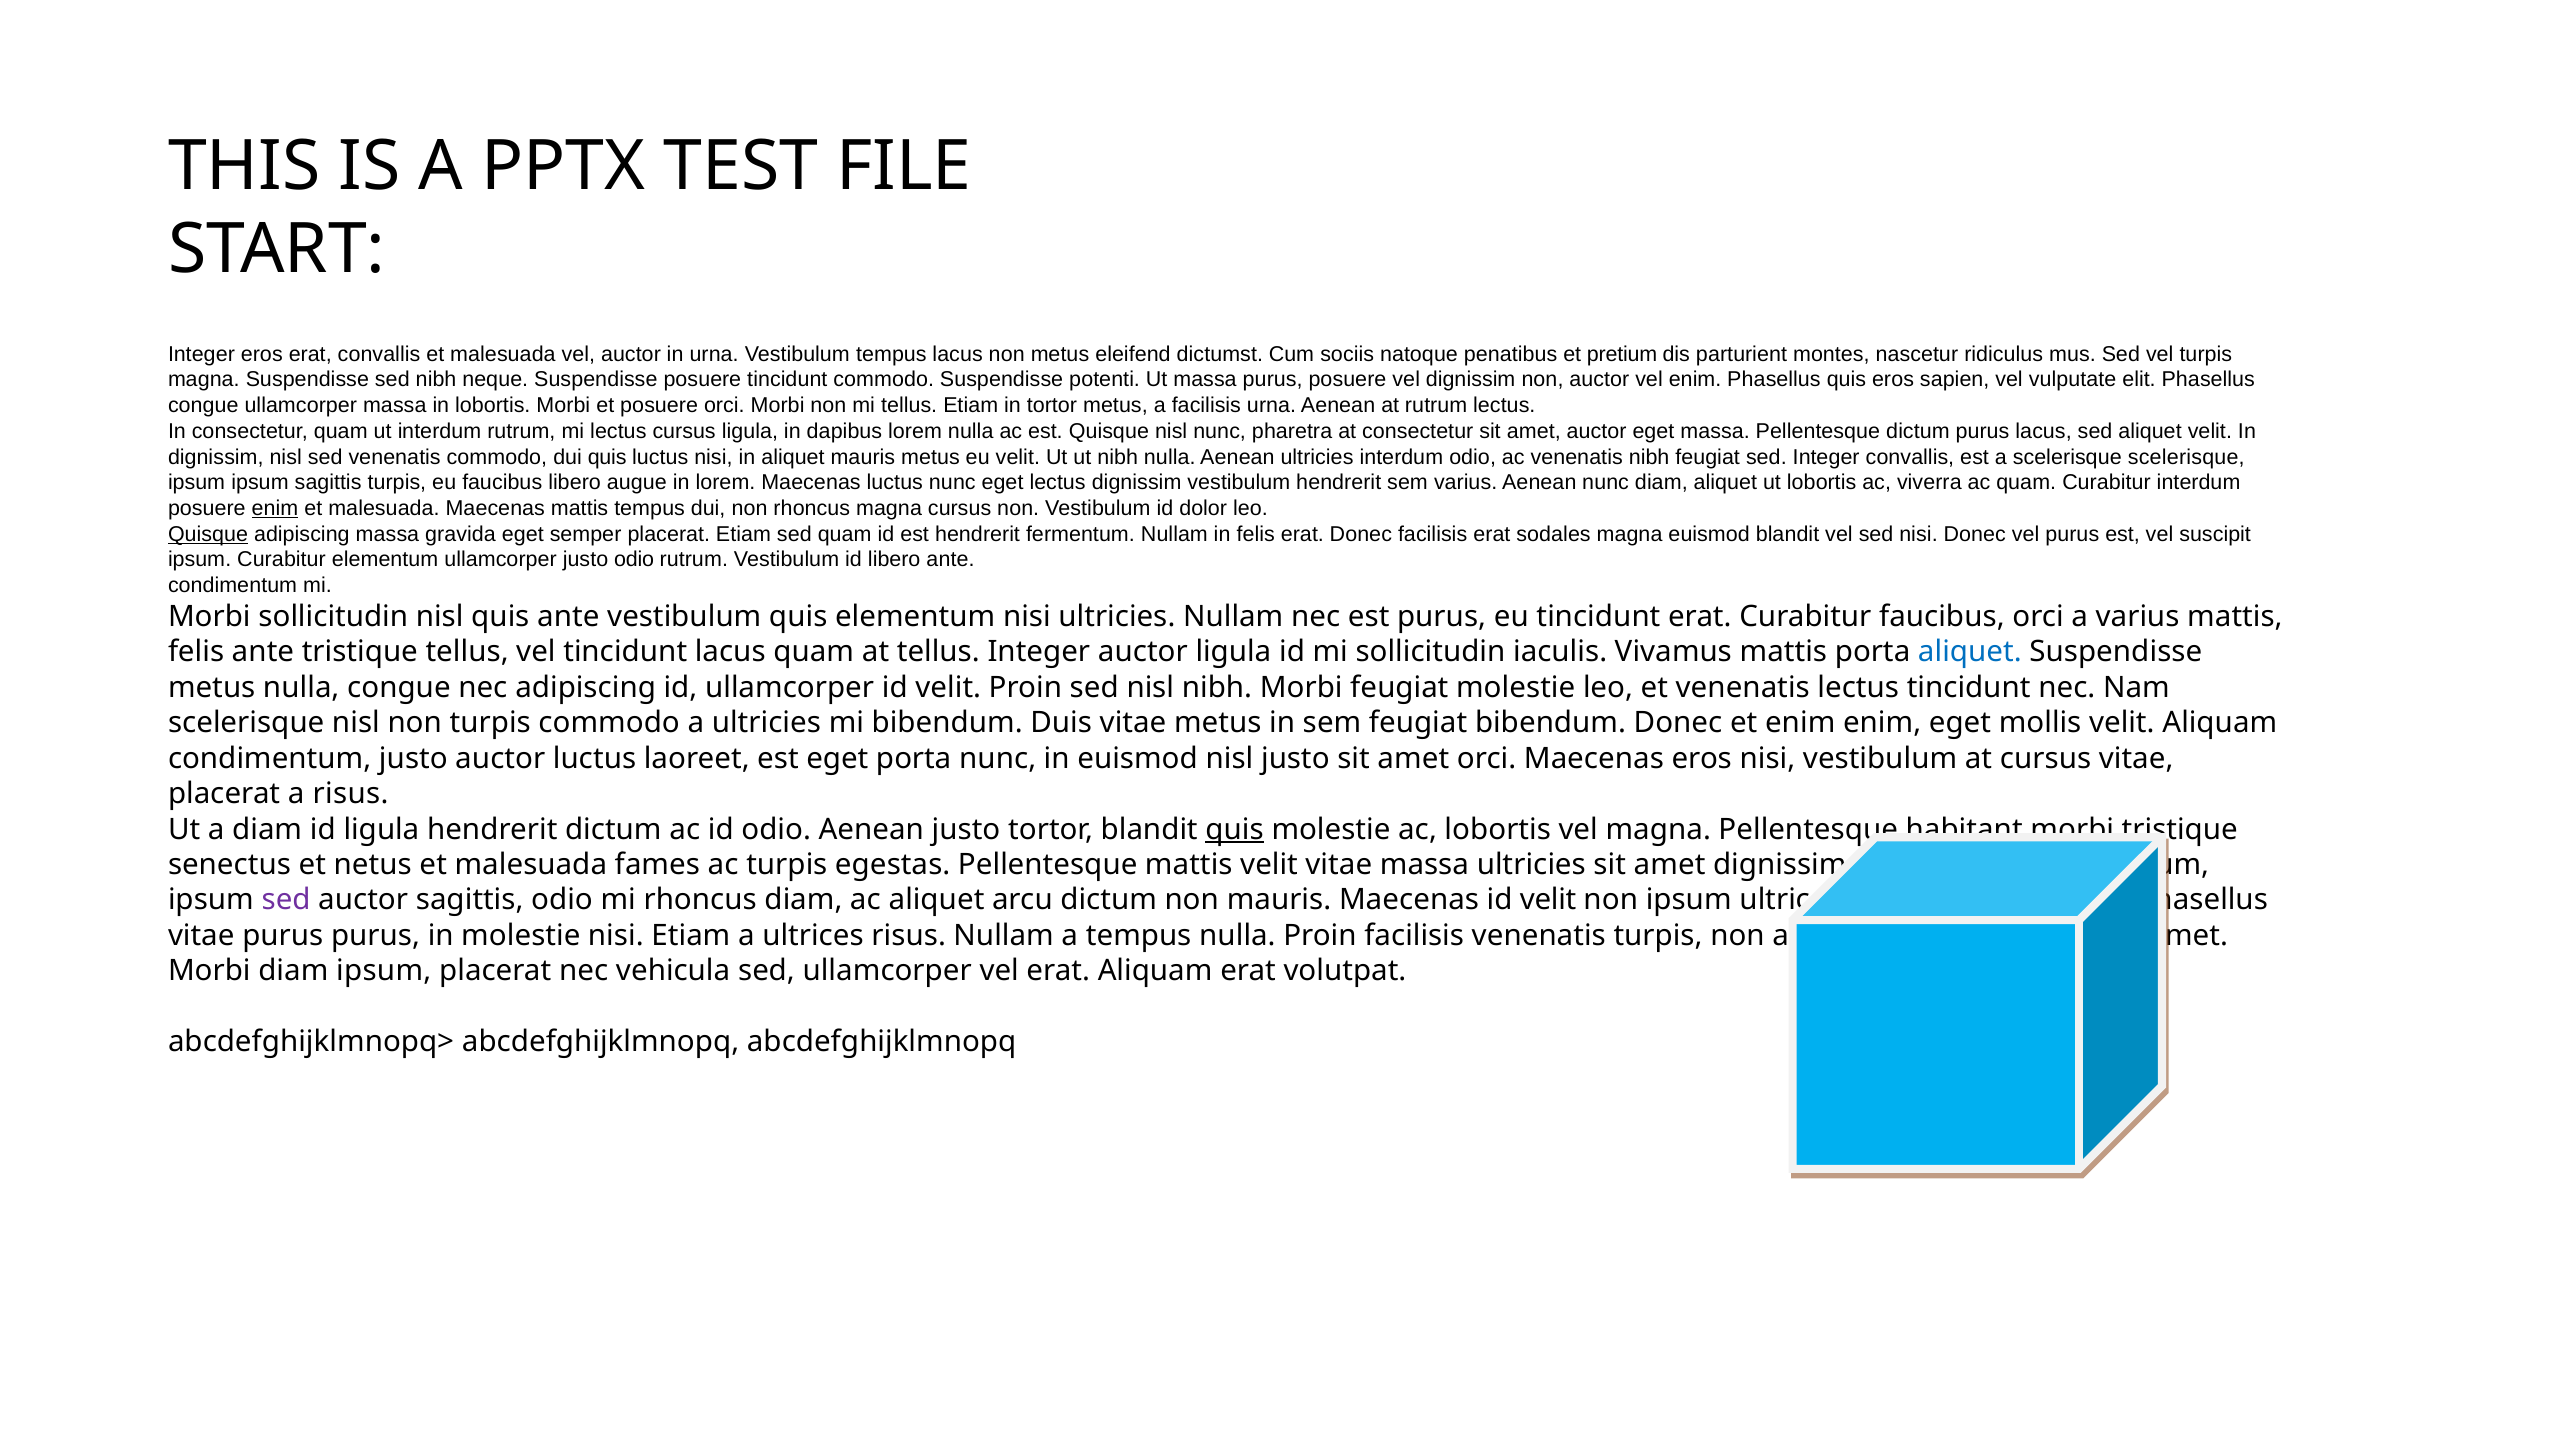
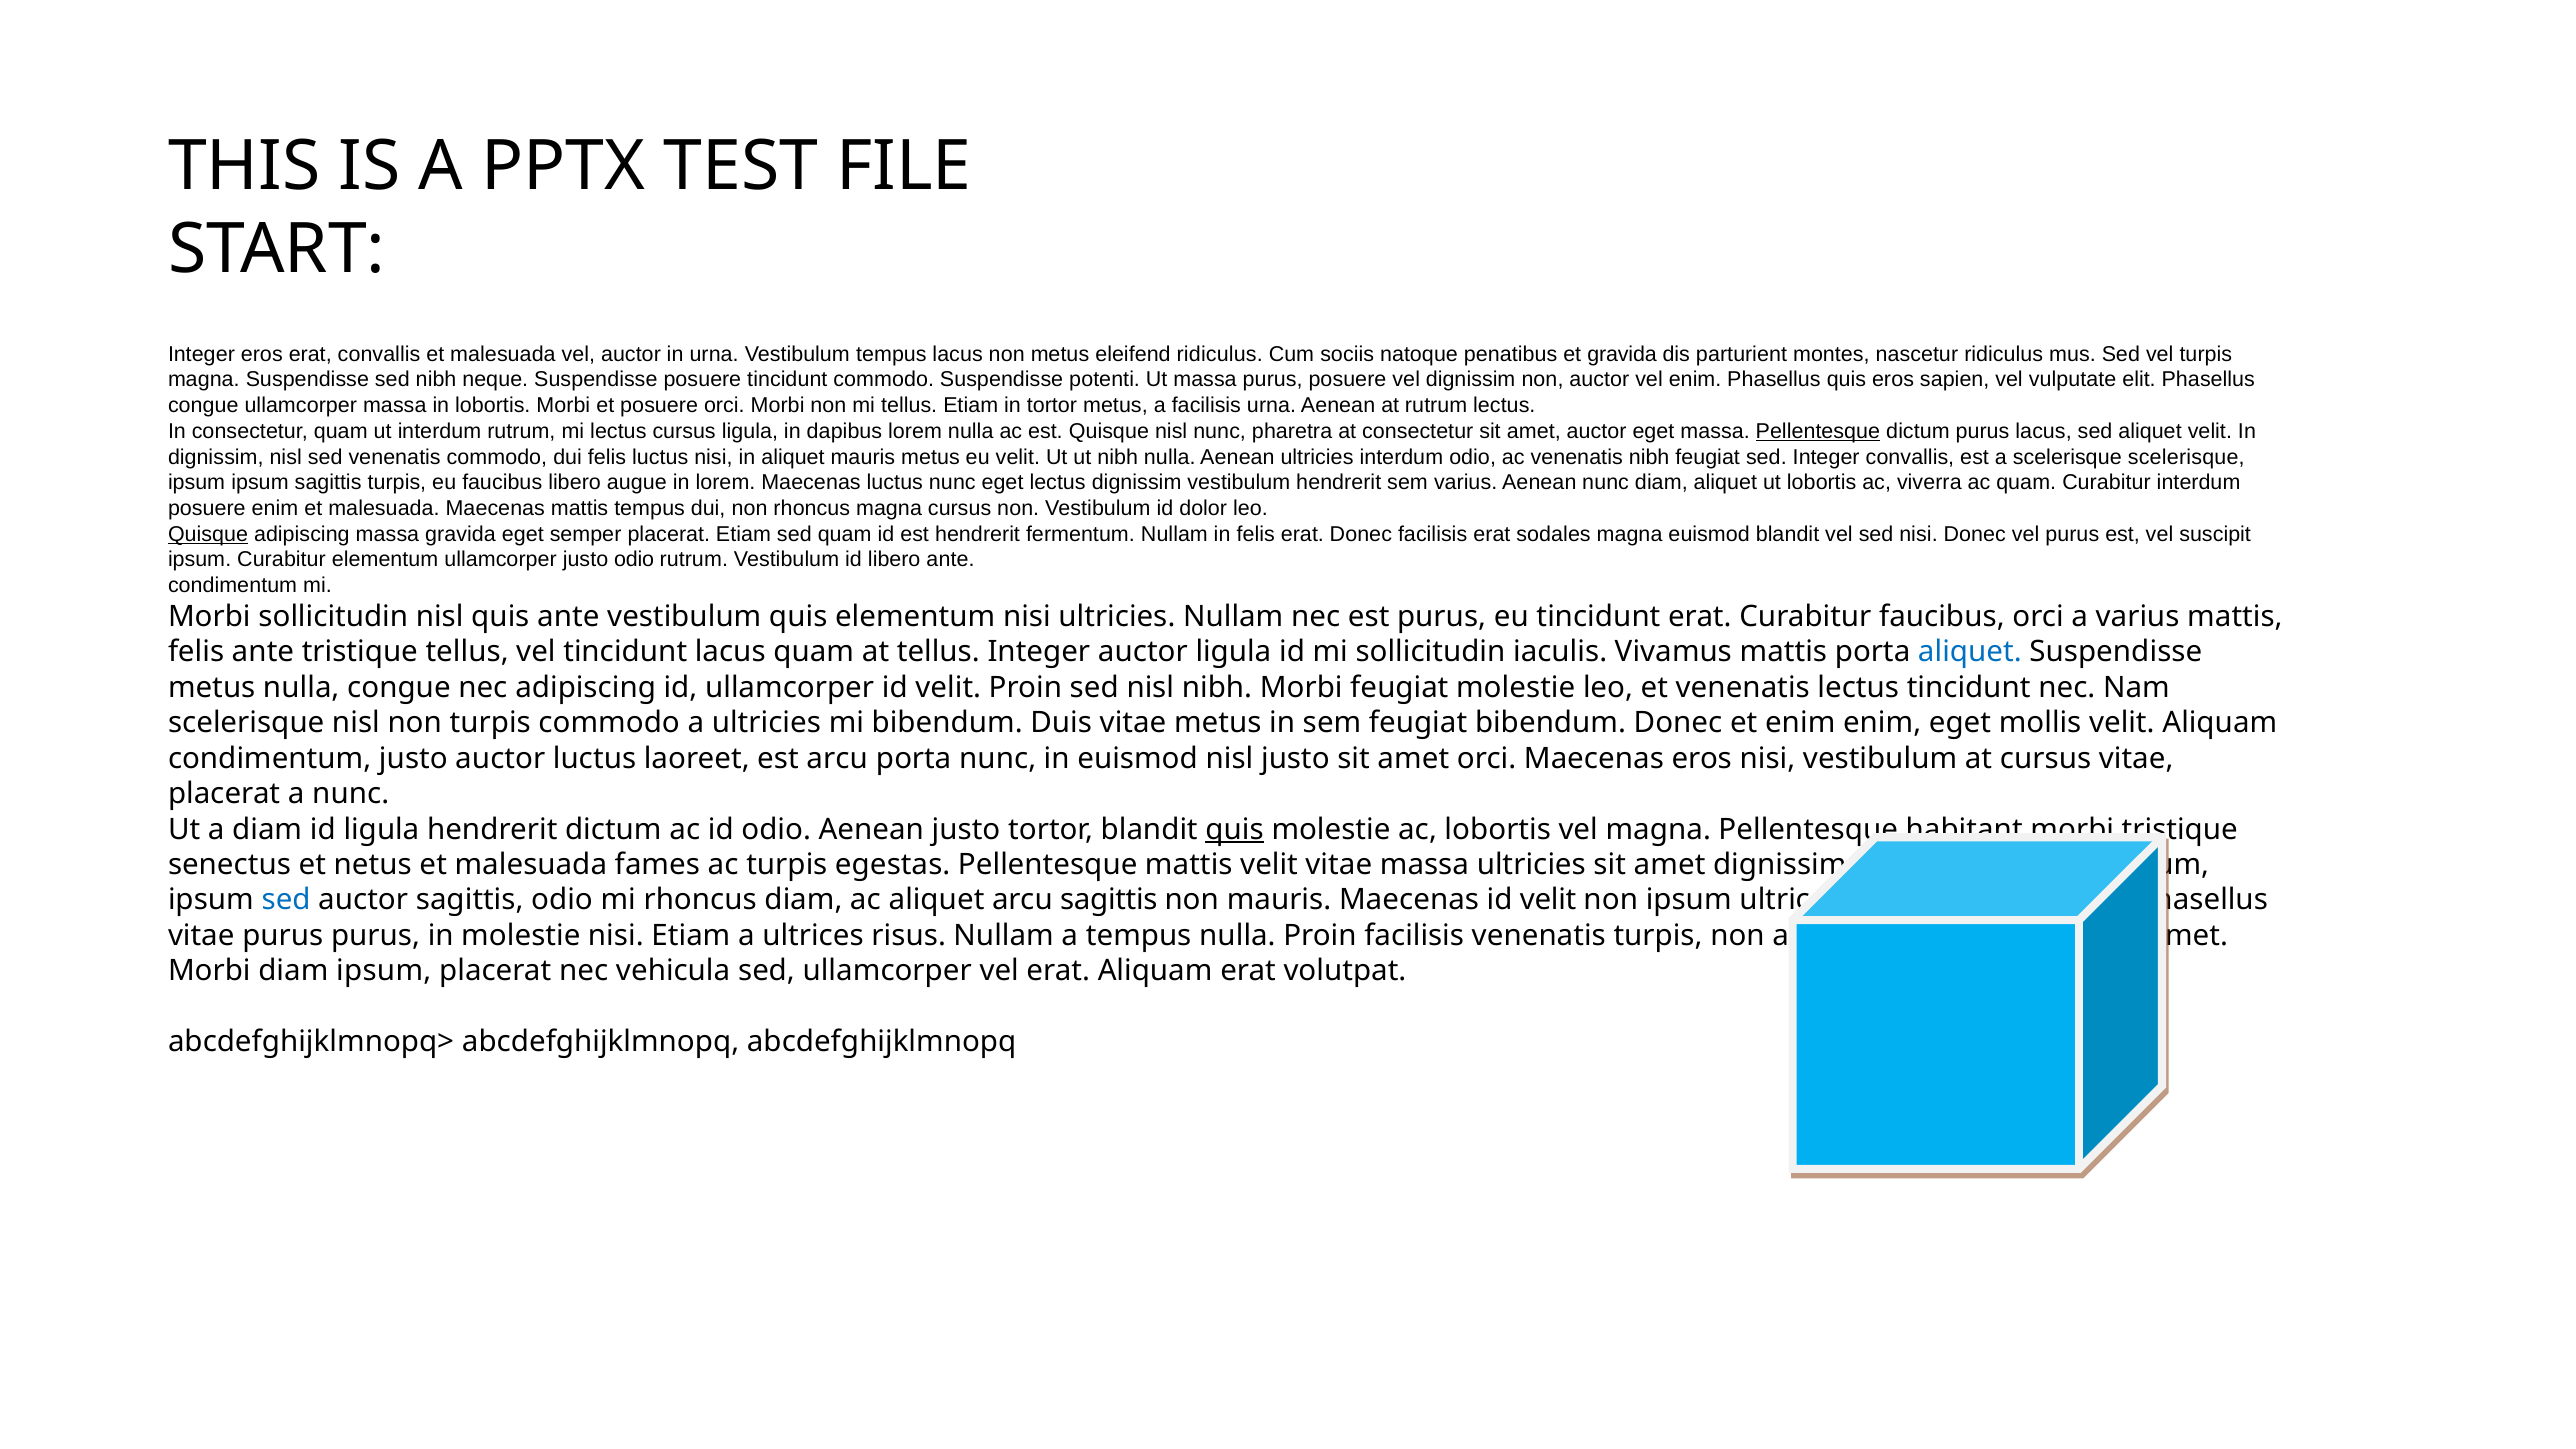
eleifend dictumst: dictumst -> ridiculus
et pretium: pretium -> gravida
Pellentesque at (1818, 431) underline: none -> present
dui quis: quis -> felis
enim at (275, 508) underline: present -> none
est eget: eget -> arcu
a risus: risus -> nunc
sed at (286, 900) colour: purple -> blue
arcu dictum: dictum -> sagittis
